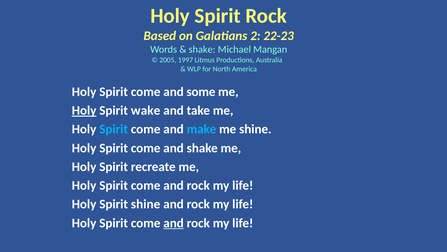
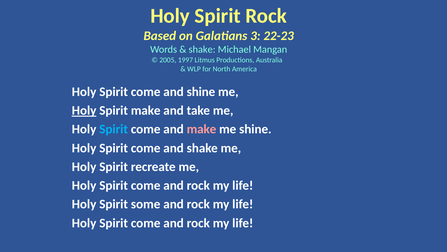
2: 2 -> 3
and some: some -> shine
Spirit wake: wake -> make
make at (201, 129) colour: light blue -> pink
Spirit shine: shine -> some
and at (174, 223) underline: present -> none
